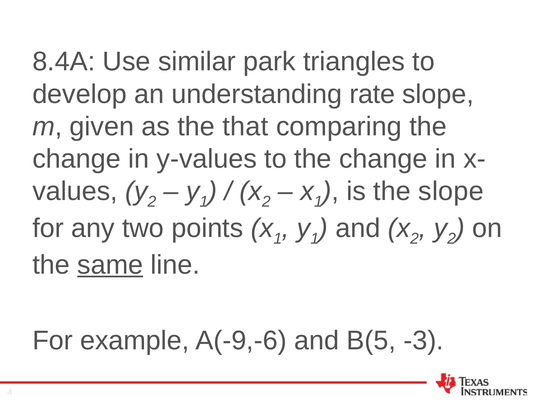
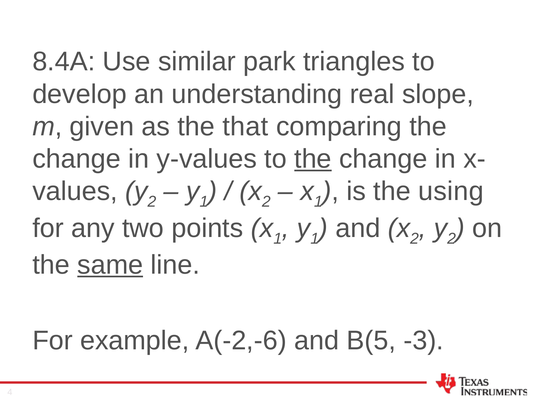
rate: rate -> real
the at (313, 159) underline: none -> present
the slope: slope -> using
A(-9,-6: A(-9,-6 -> A(-2,-6
